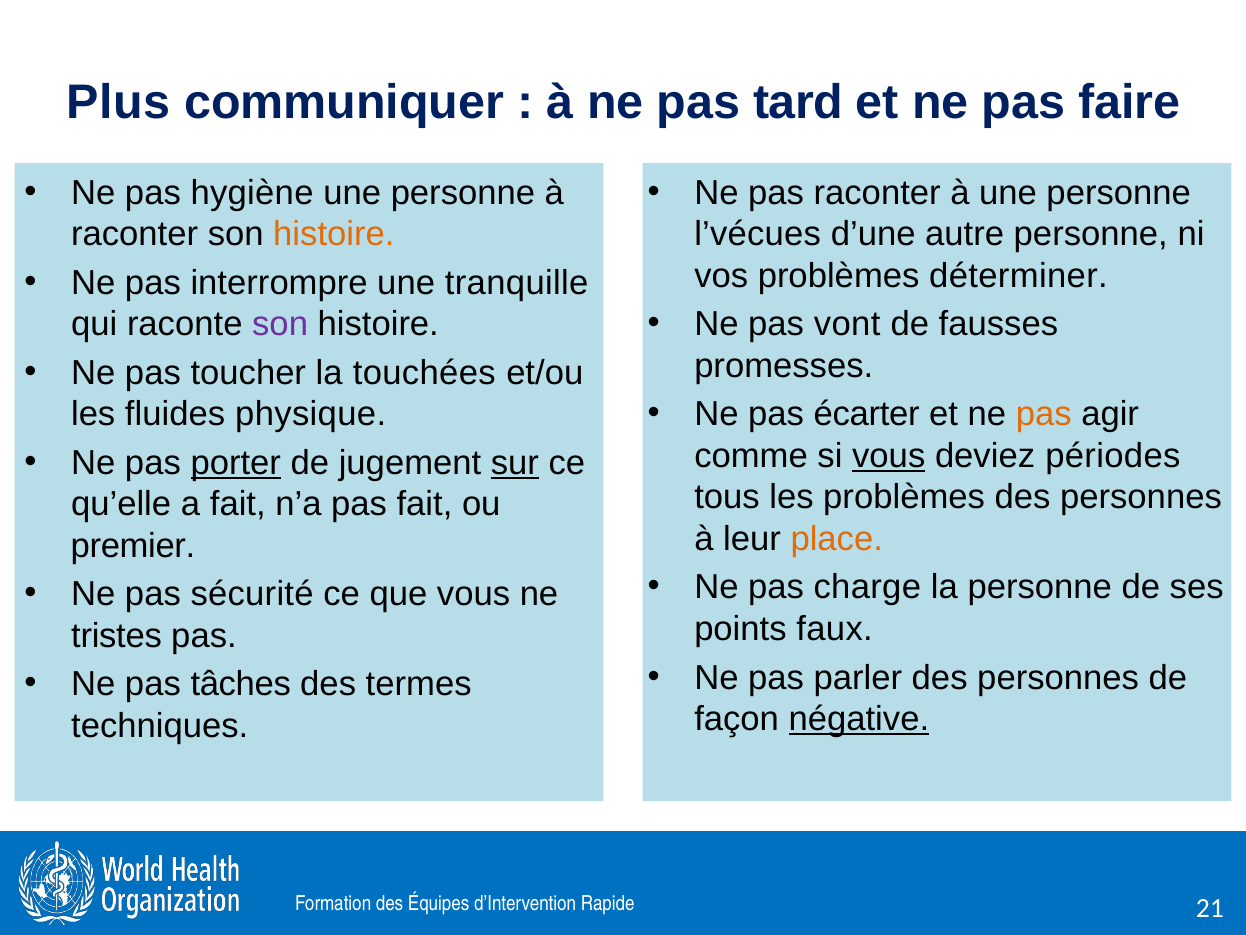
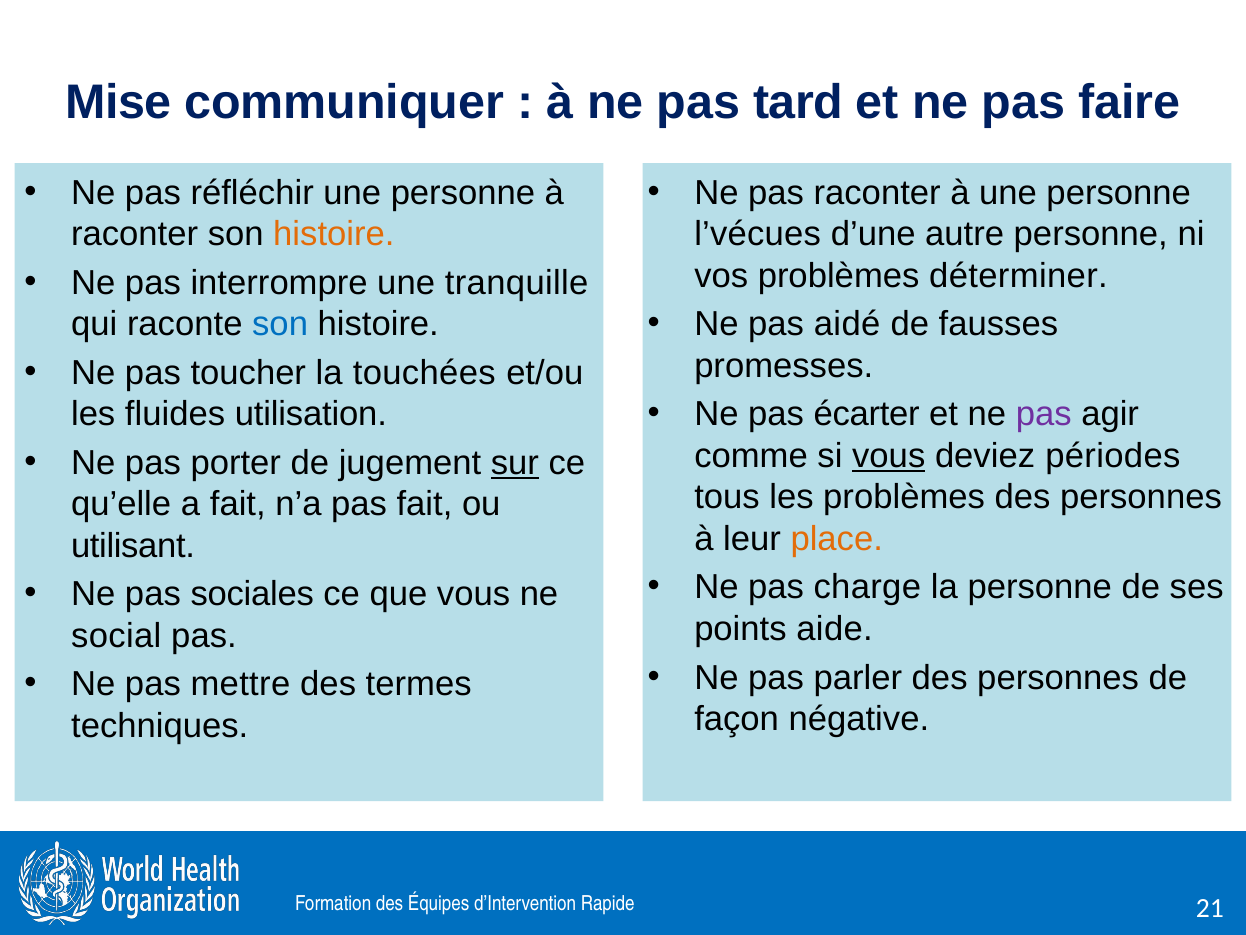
Plus: Plus -> Mise
hygiène: hygiène -> réfléchir
vont: vont -> aidé
son at (280, 324) colour: purple -> blue
pas at (1044, 414) colour: orange -> purple
physique: physique -> utilisation
porter underline: present -> none
premier: premier -> utilisant
sécurité: sécurité -> sociales
faux: faux -> aide
tristes: tristes -> social
tâches: tâches -> mettre
négative underline: present -> none
